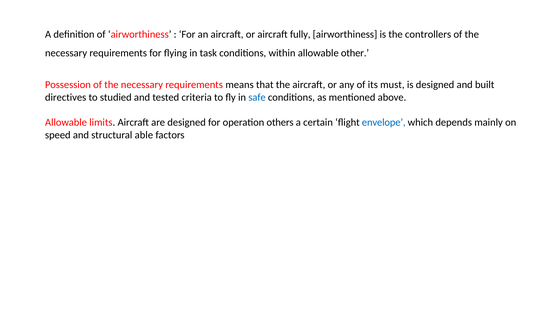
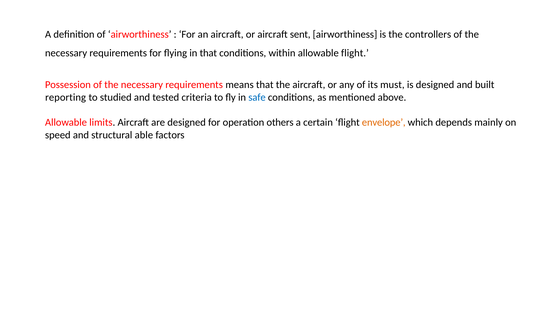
fully: fully -> sent
in task: task -> that
allowable other: other -> flight
directives: directives -> reporting
envelope colour: blue -> orange
